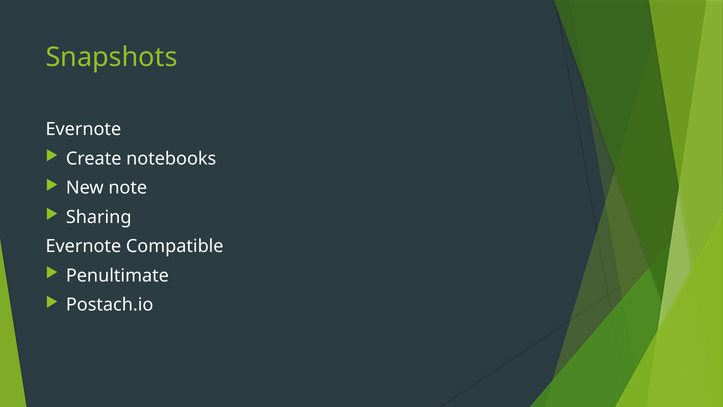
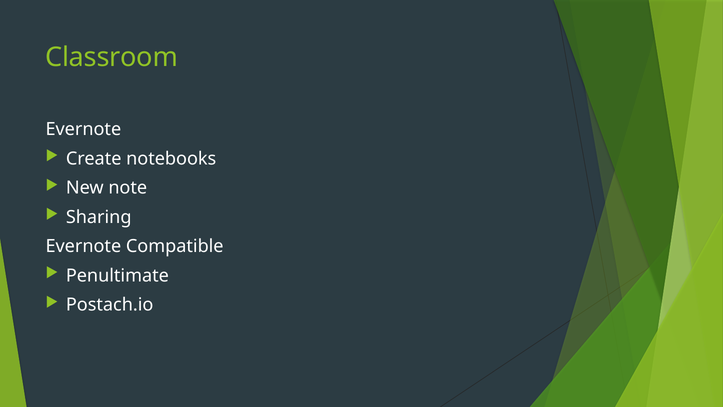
Snapshots: Snapshots -> Classroom
